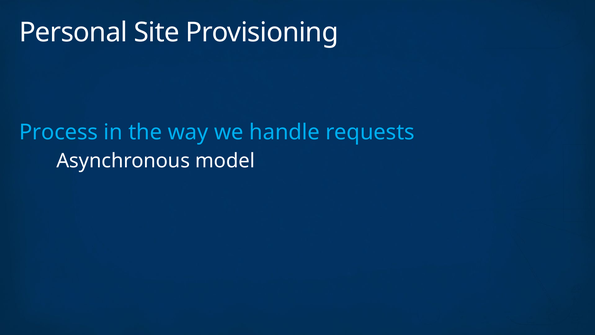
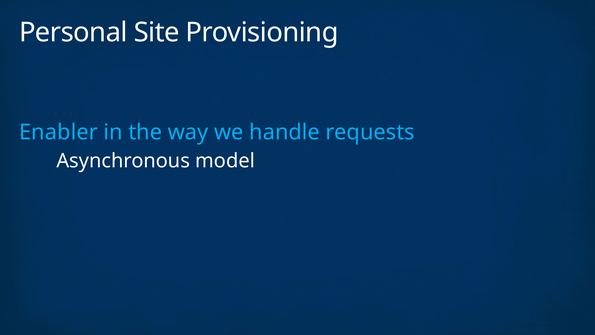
Process: Process -> Enabler
